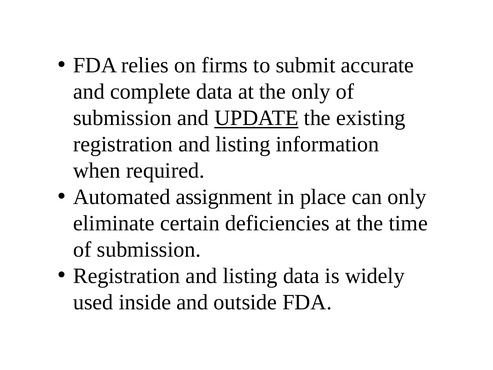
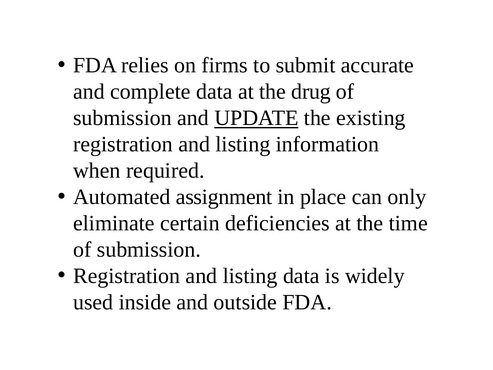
the only: only -> drug
